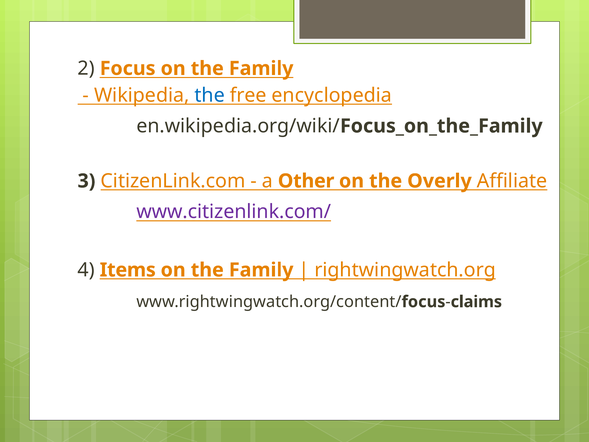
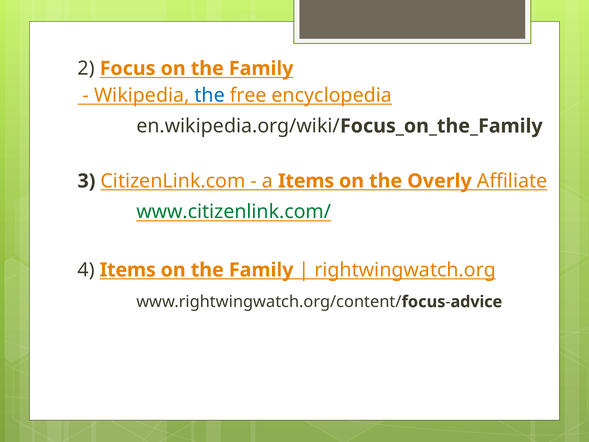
a Other: Other -> Items
www.citizenlink.com/ colour: purple -> green
claims: claims -> advice
